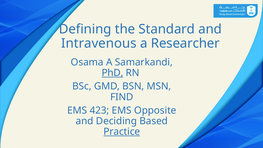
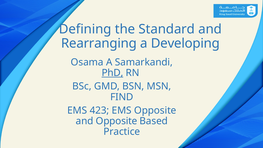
Intravenous: Intravenous -> Rearranging
Researcher: Researcher -> Developing
and Deciding: Deciding -> Opposite
Practice underline: present -> none
